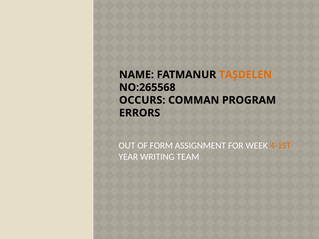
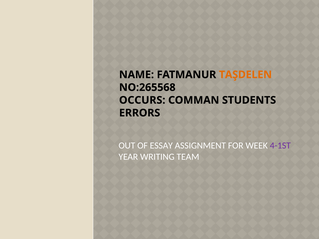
PROGRAM: PROGRAM -> STUDENTS
FORM: FORM -> ESSAY
4-1ST colour: orange -> purple
